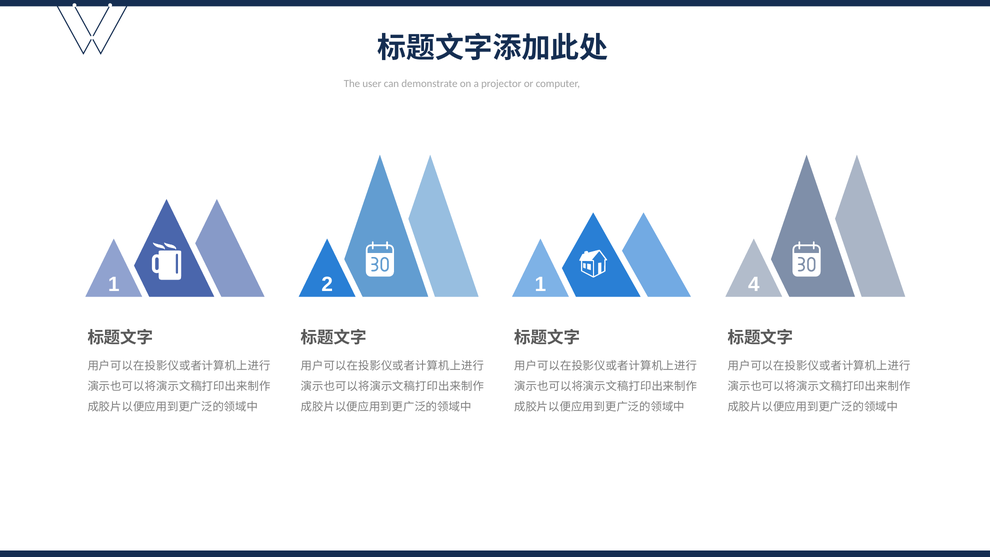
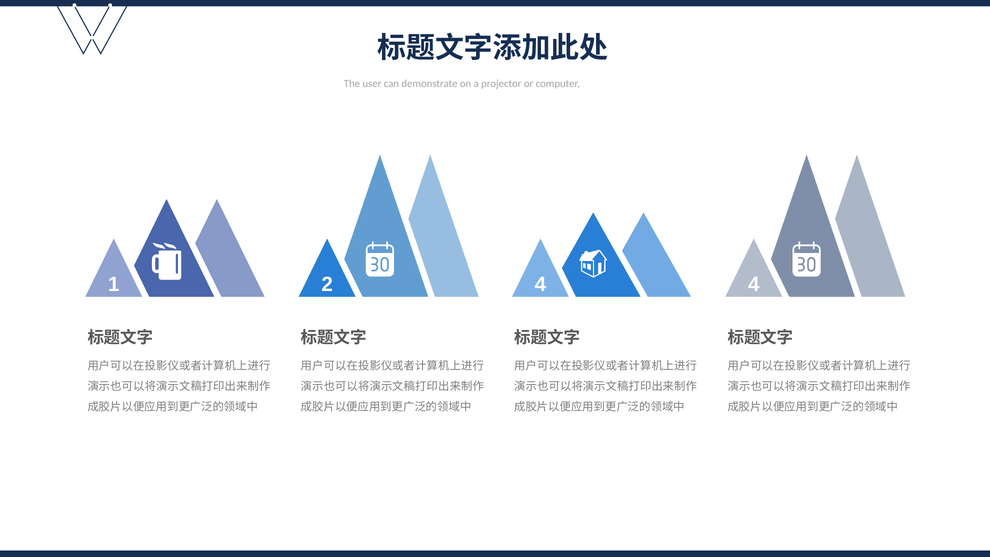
2 1: 1 -> 4
